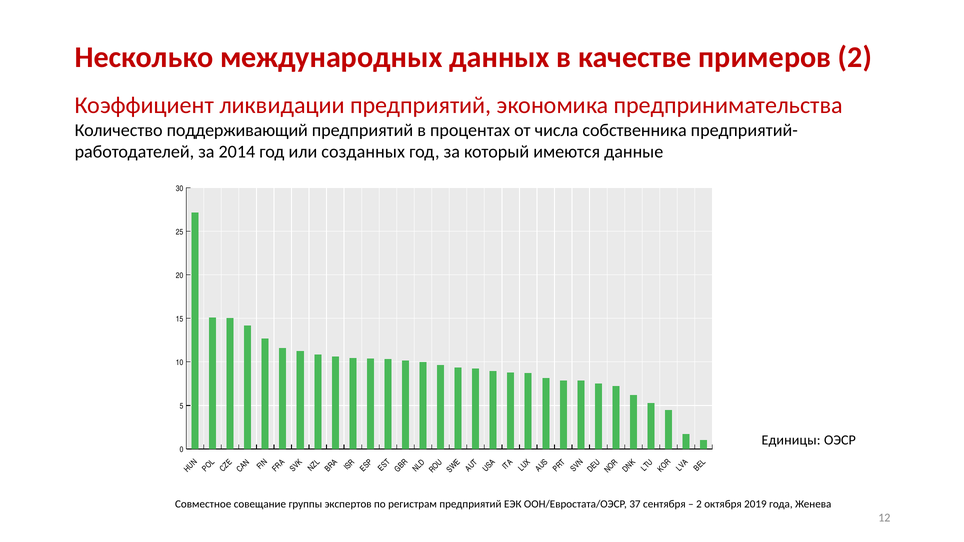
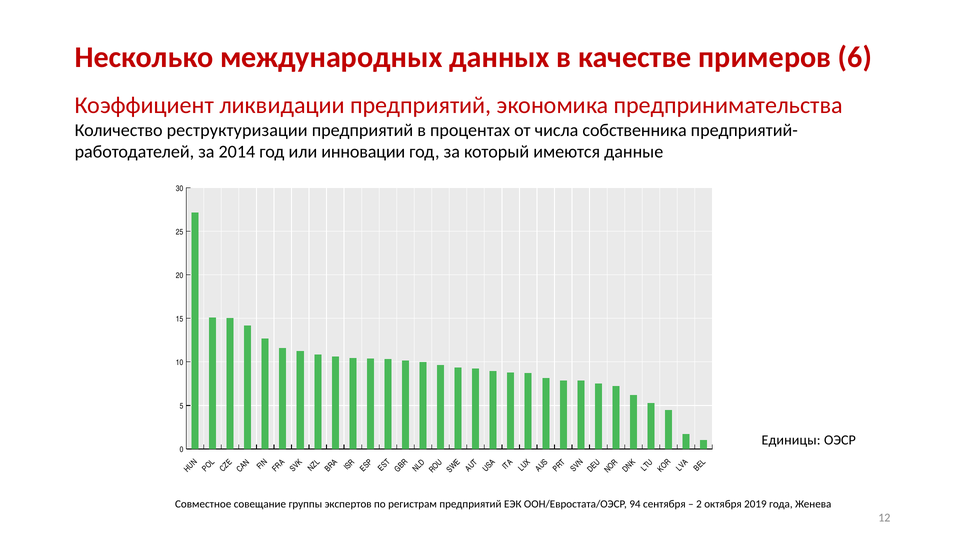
примеров 2: 2 -> 6
поддерживающий: поддерживающий -> реструктуризации
созданных: созданных -> инновации
37: 37 -> 94
